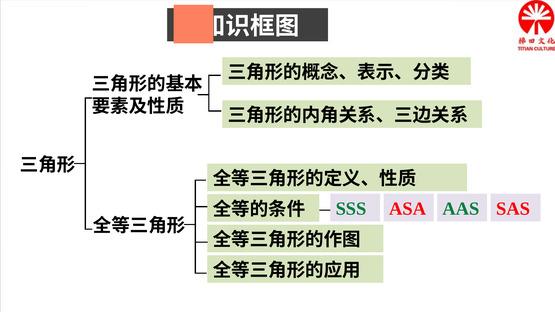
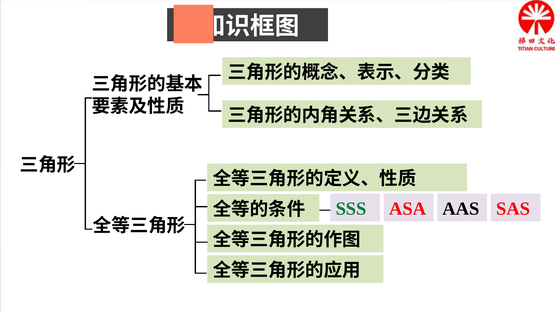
AAS colour: green -> black
